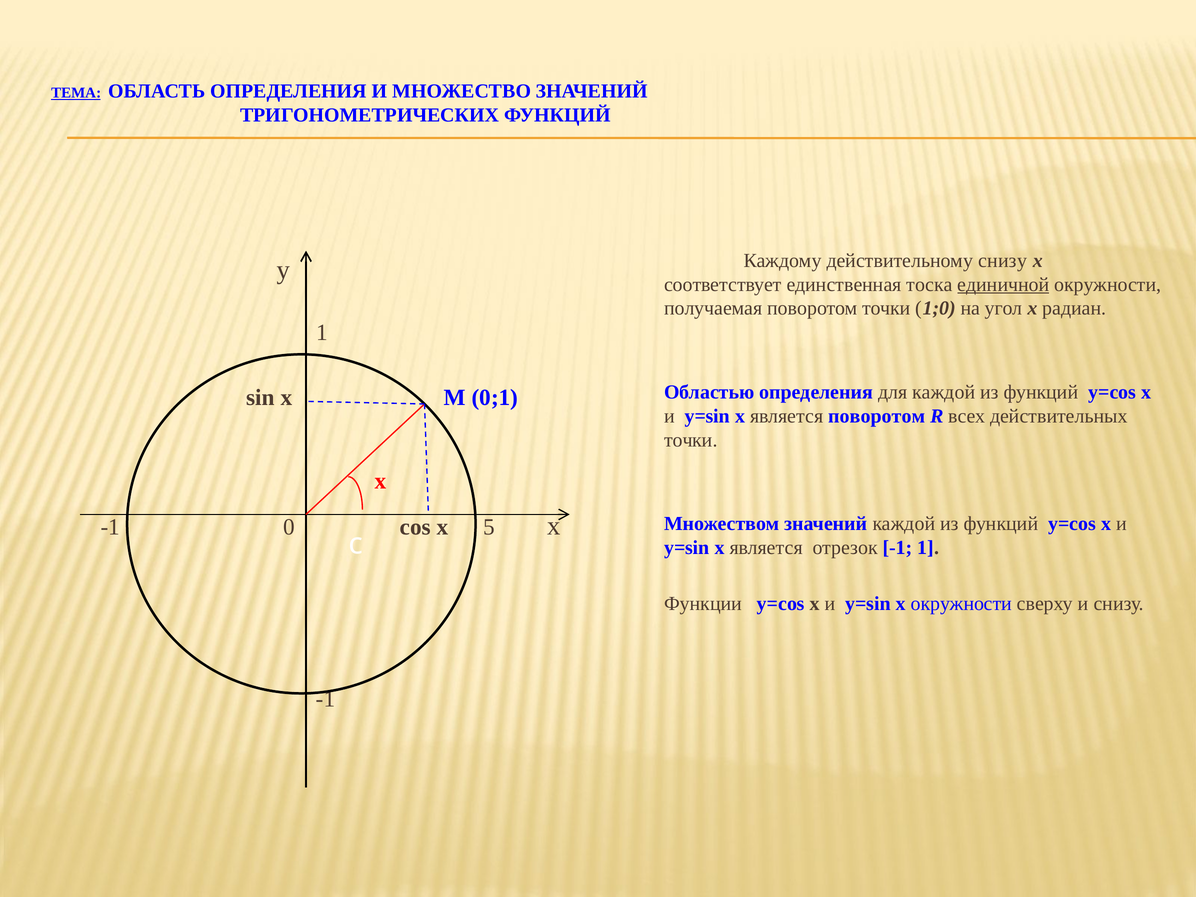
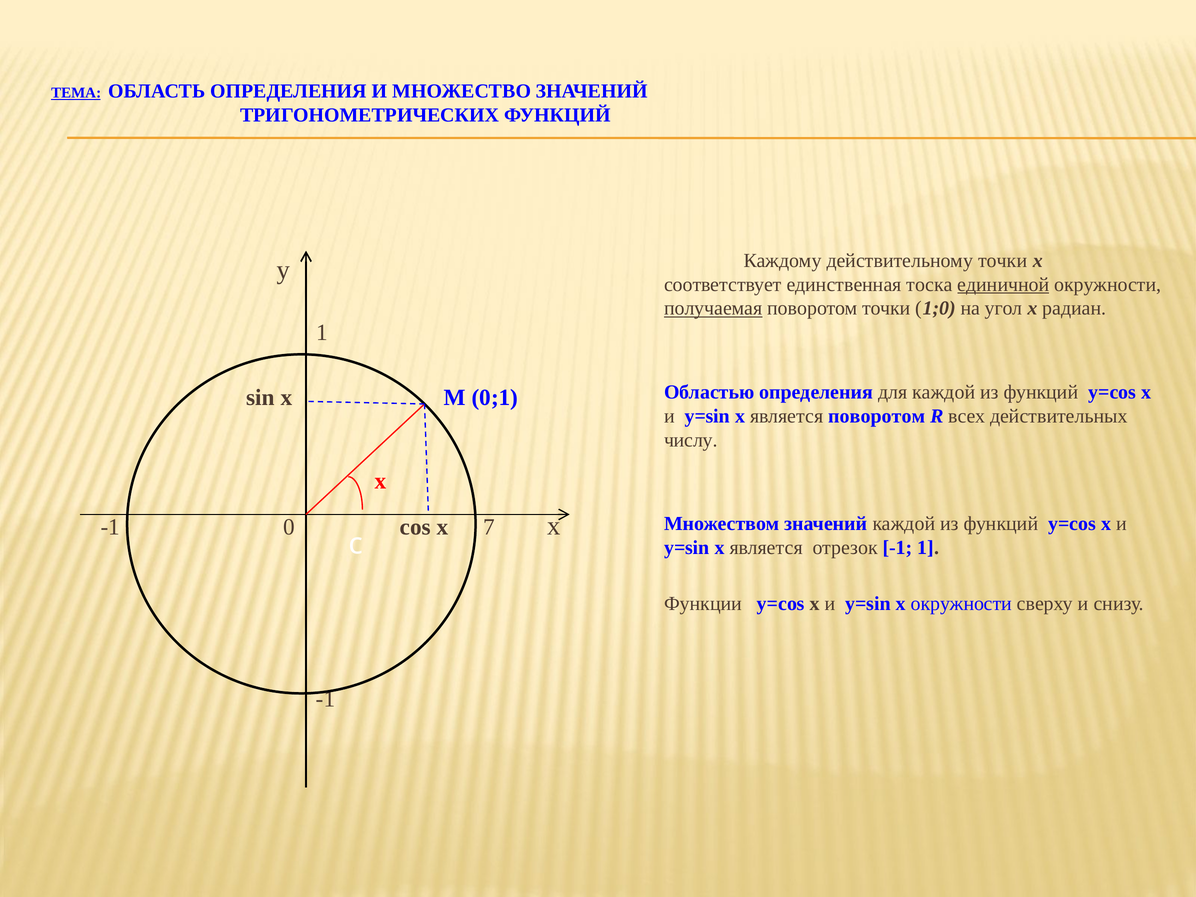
действительному снизу: снизу -> точки
получаемая underline: none -> present
точки at (691, 440): точки -> числу
5: 5 -> 7
